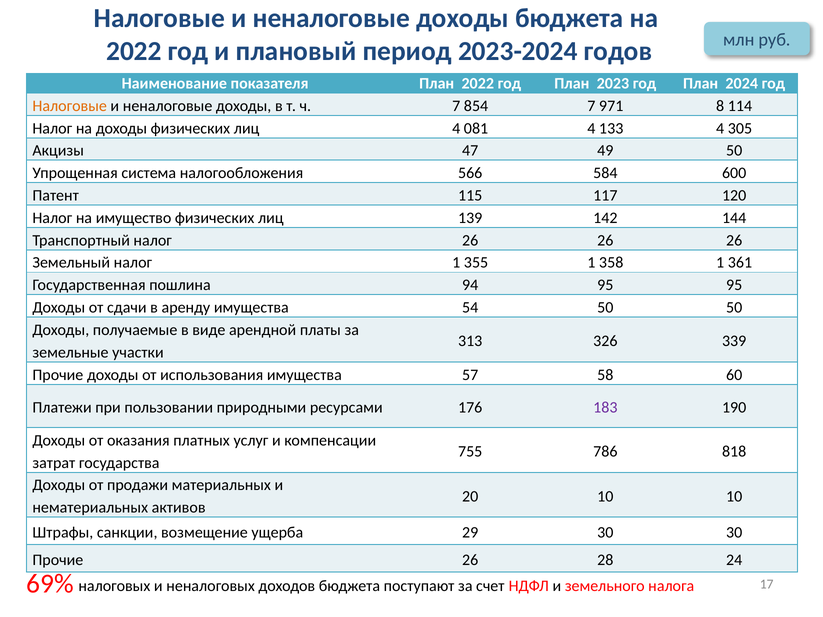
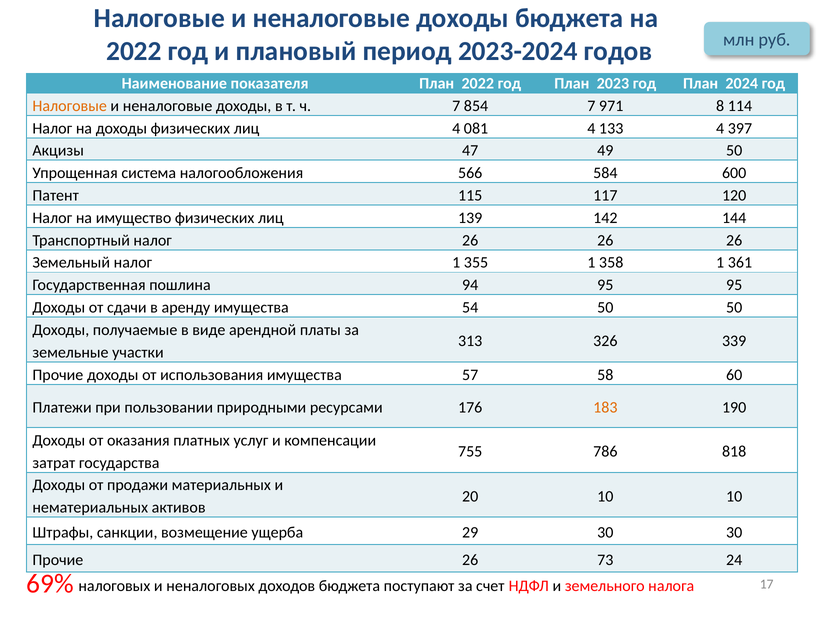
305: 305 -> 397
183 colour: purple -> orange
28: 28 -> 73
